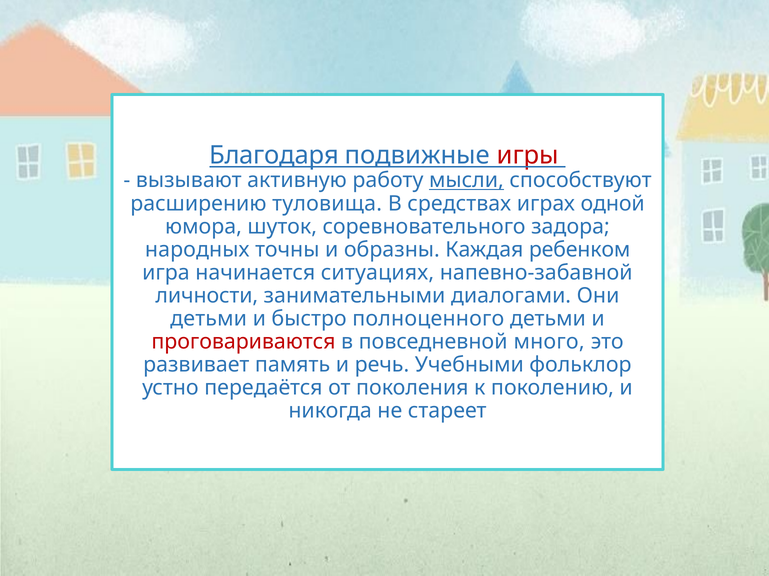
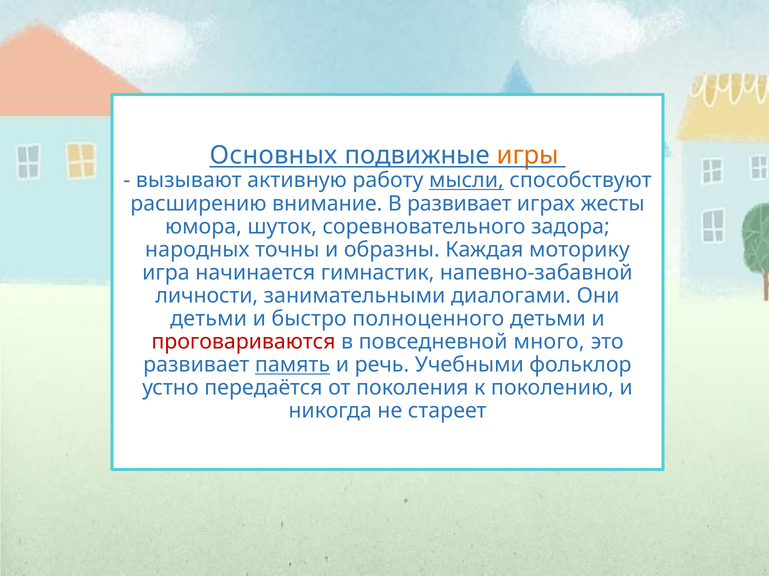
Благодаря: Благодаря -> Основных
игры colour: red -> orange
туловища: туловища -> внимание
В средствах: средствах -> развивает
одной: одной -> жесты
ребенком: ребенком -> моторику
ситуациях: ситуациях -> гимнастик
память underline: none -> present
